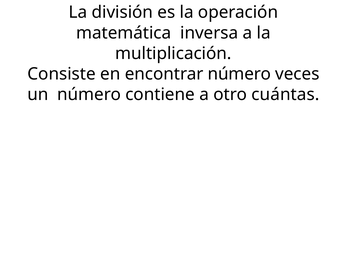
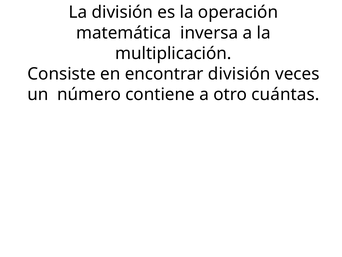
encontrar número: número -> división
